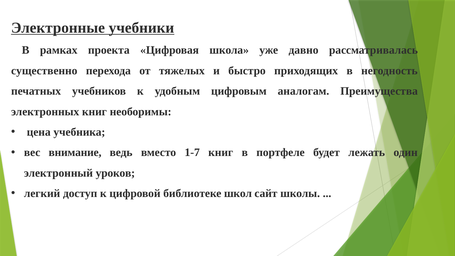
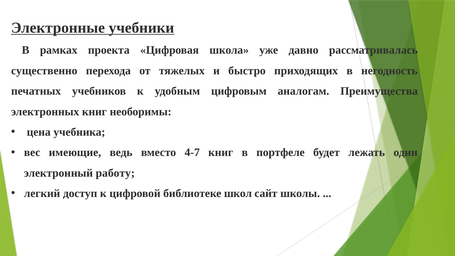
внимание: внимание -> имеющие
1-7: 1-7 -> 4-7
уроков: уроков -> работу
